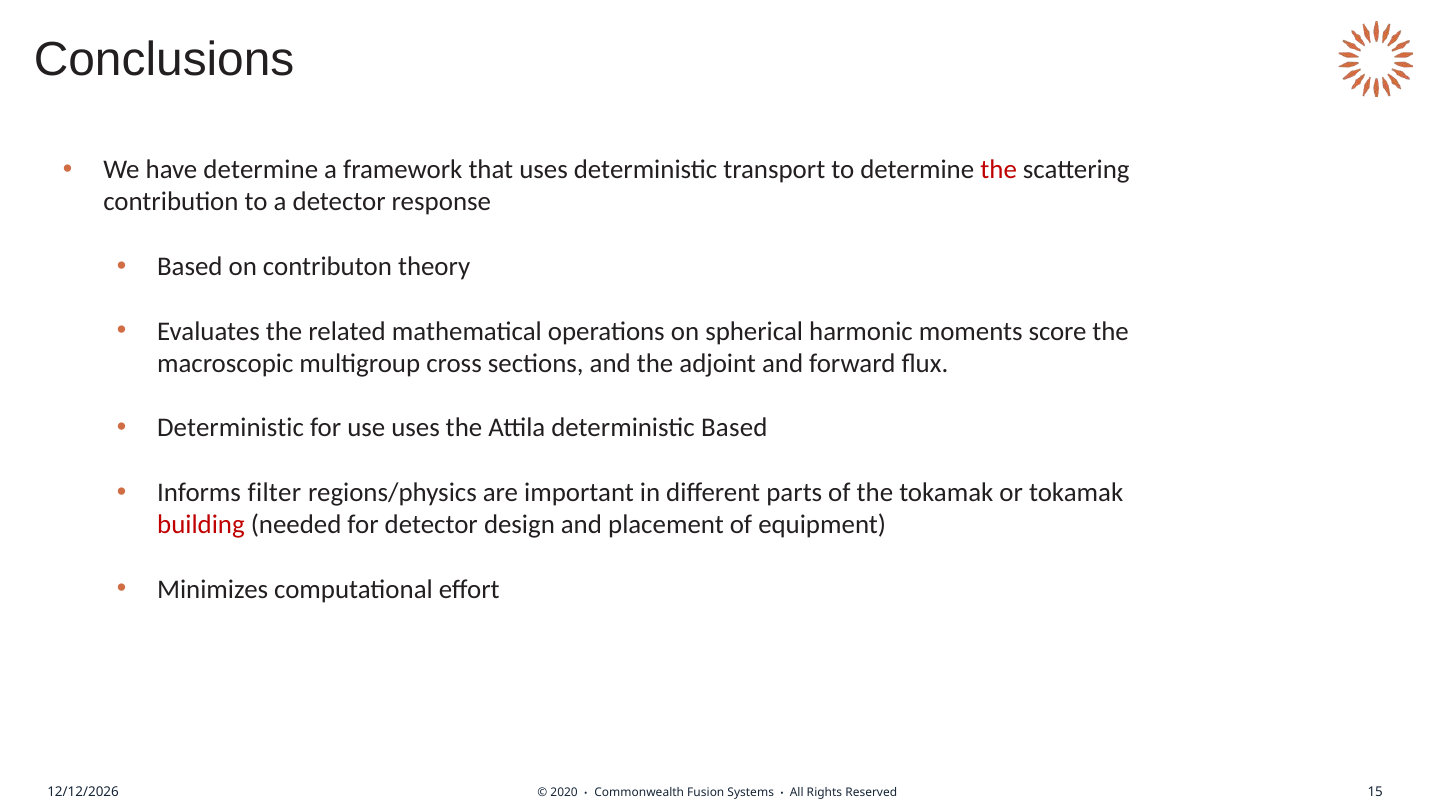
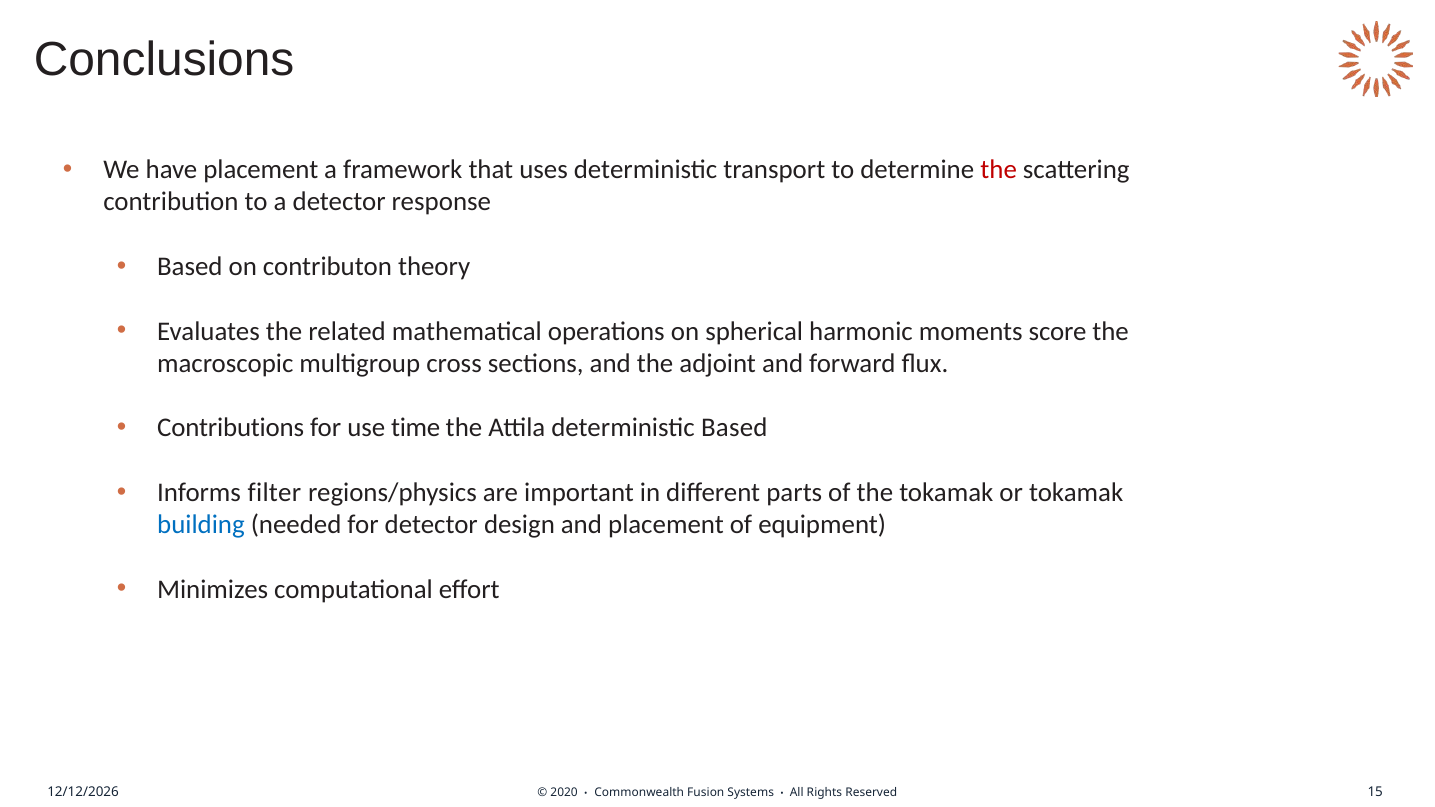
have determine: determine -> placement
Deterministic at (231, 428): Deterministic -> Contributions
use uses: uses -> time
building colour: red -> blue
